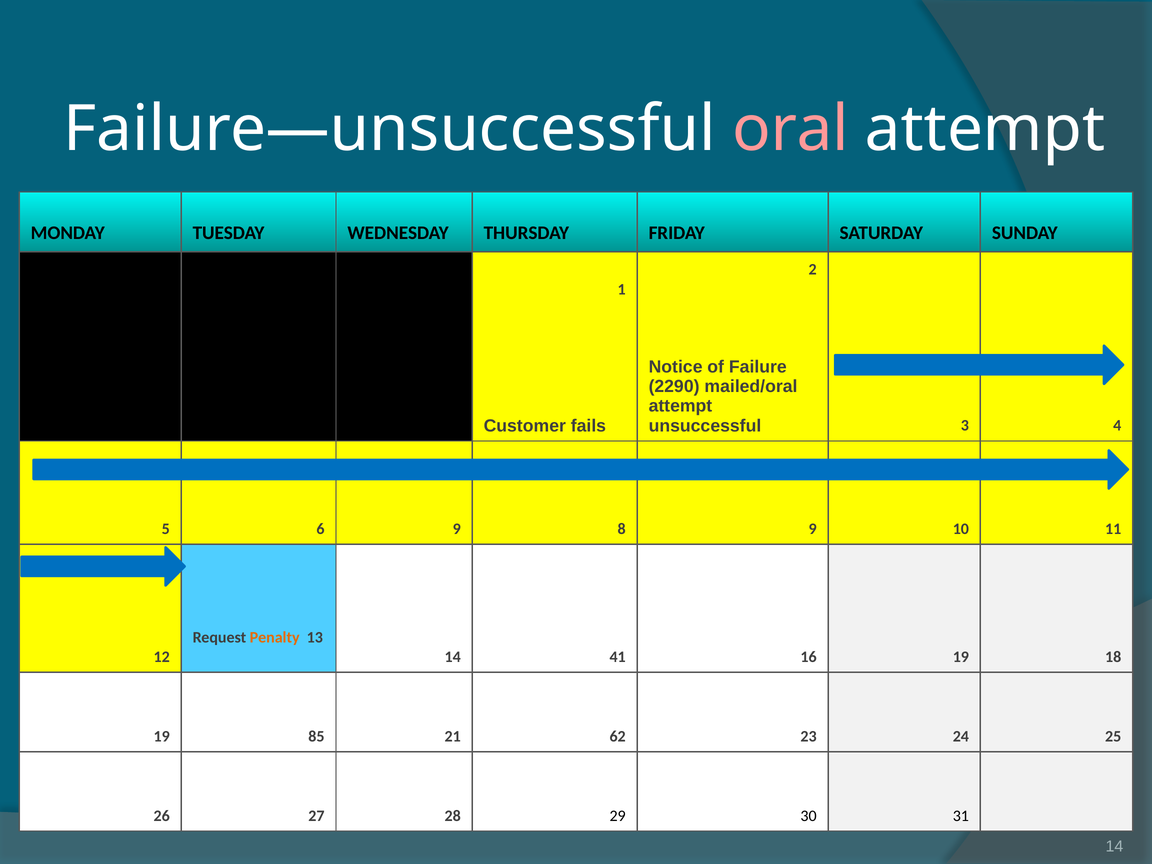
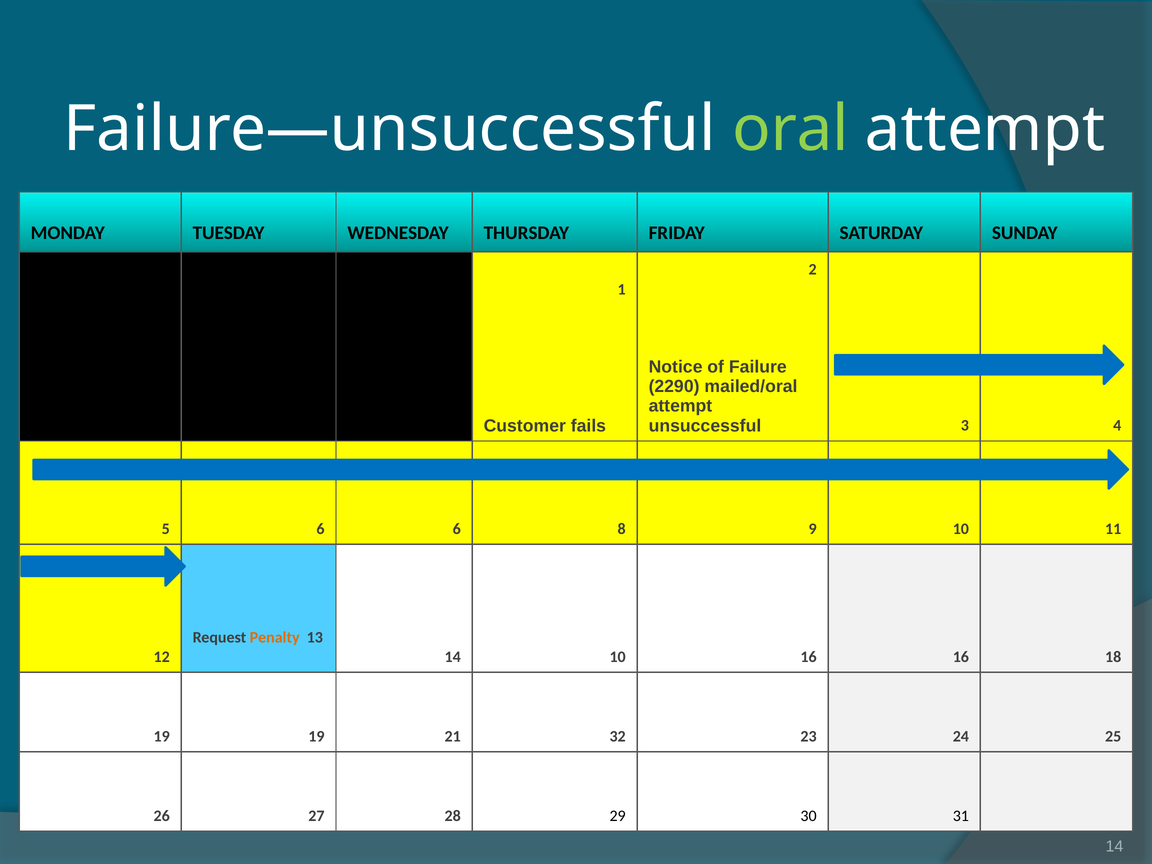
oral colour: pink -> light green
6 9: 9 -> 6
14 41: 41 -> 10
16 19: 19 -> 16
19 85: 85 -> 19
62: 62 -> 32
